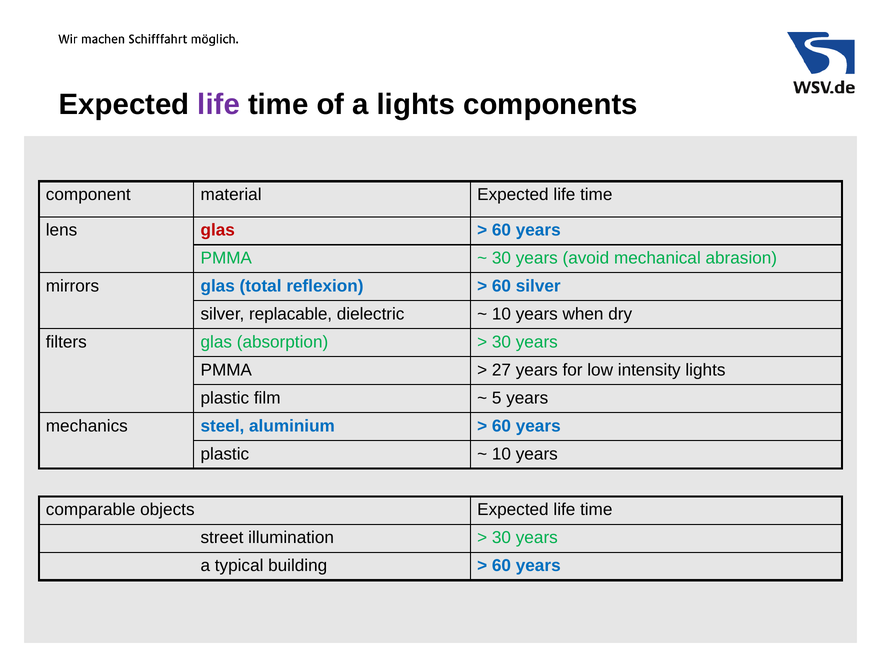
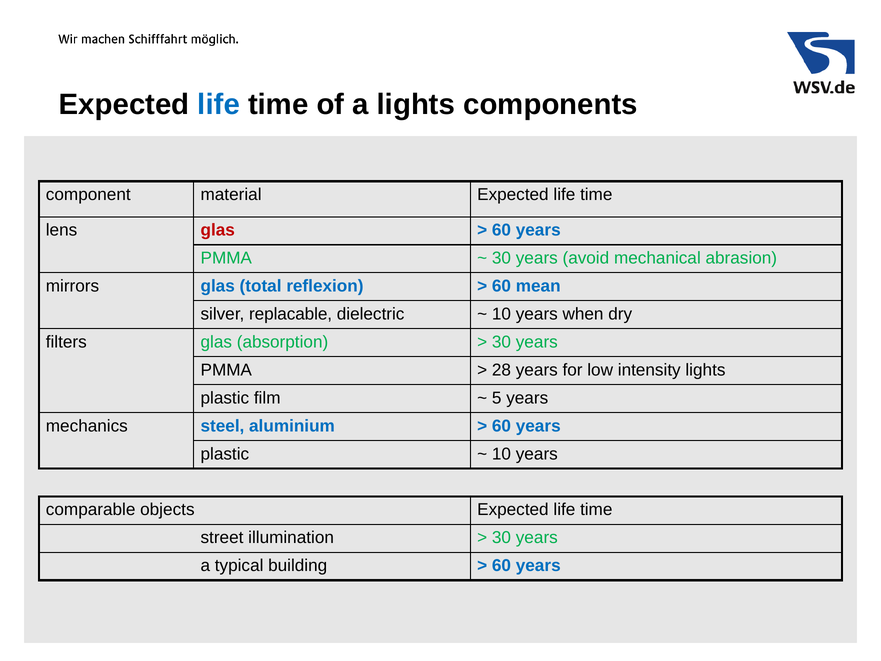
life at (219, 105) colour: purple -> blue
60 silver: silver -> mean
27: 27 -> 28
